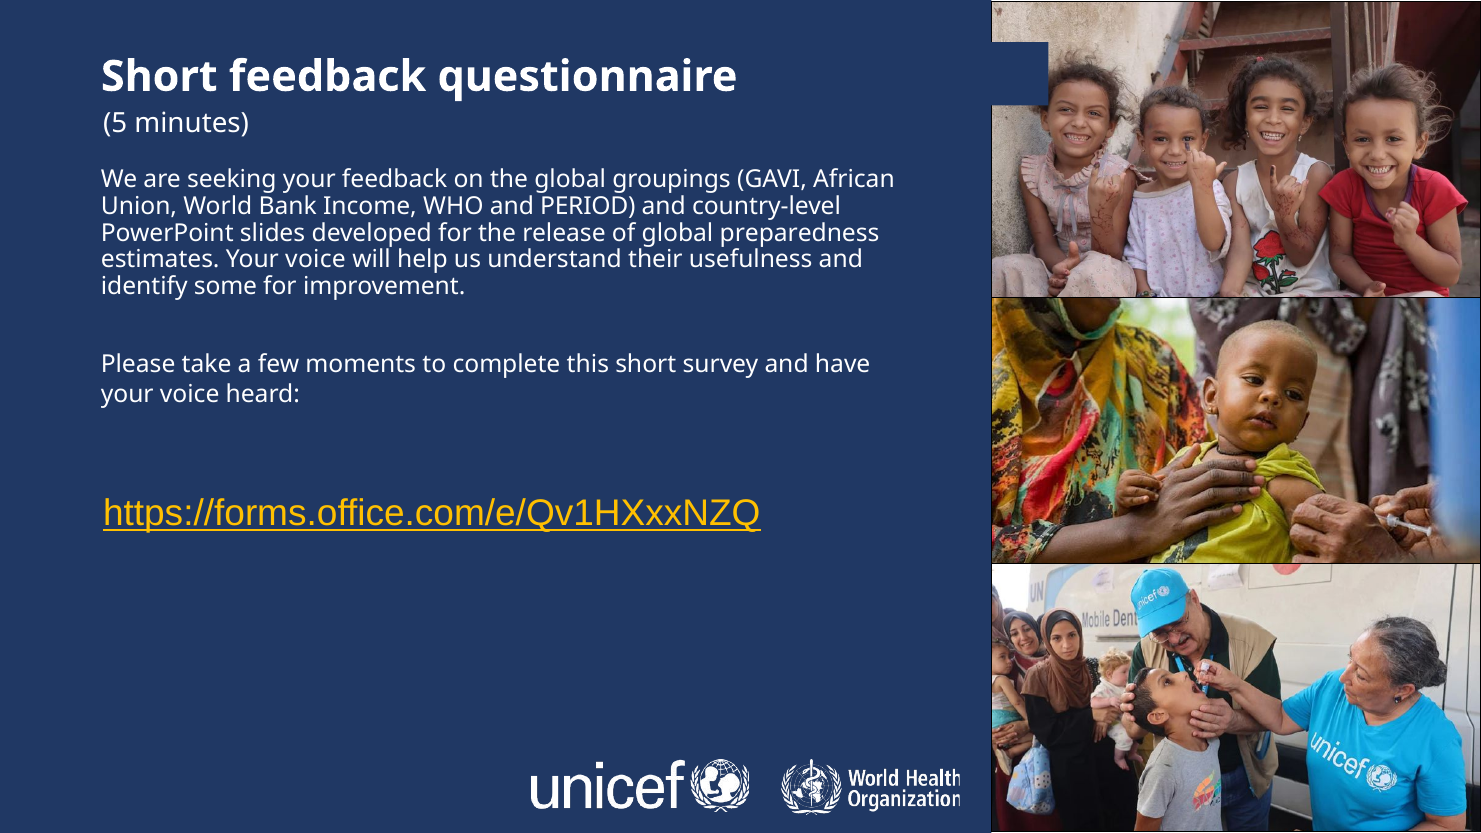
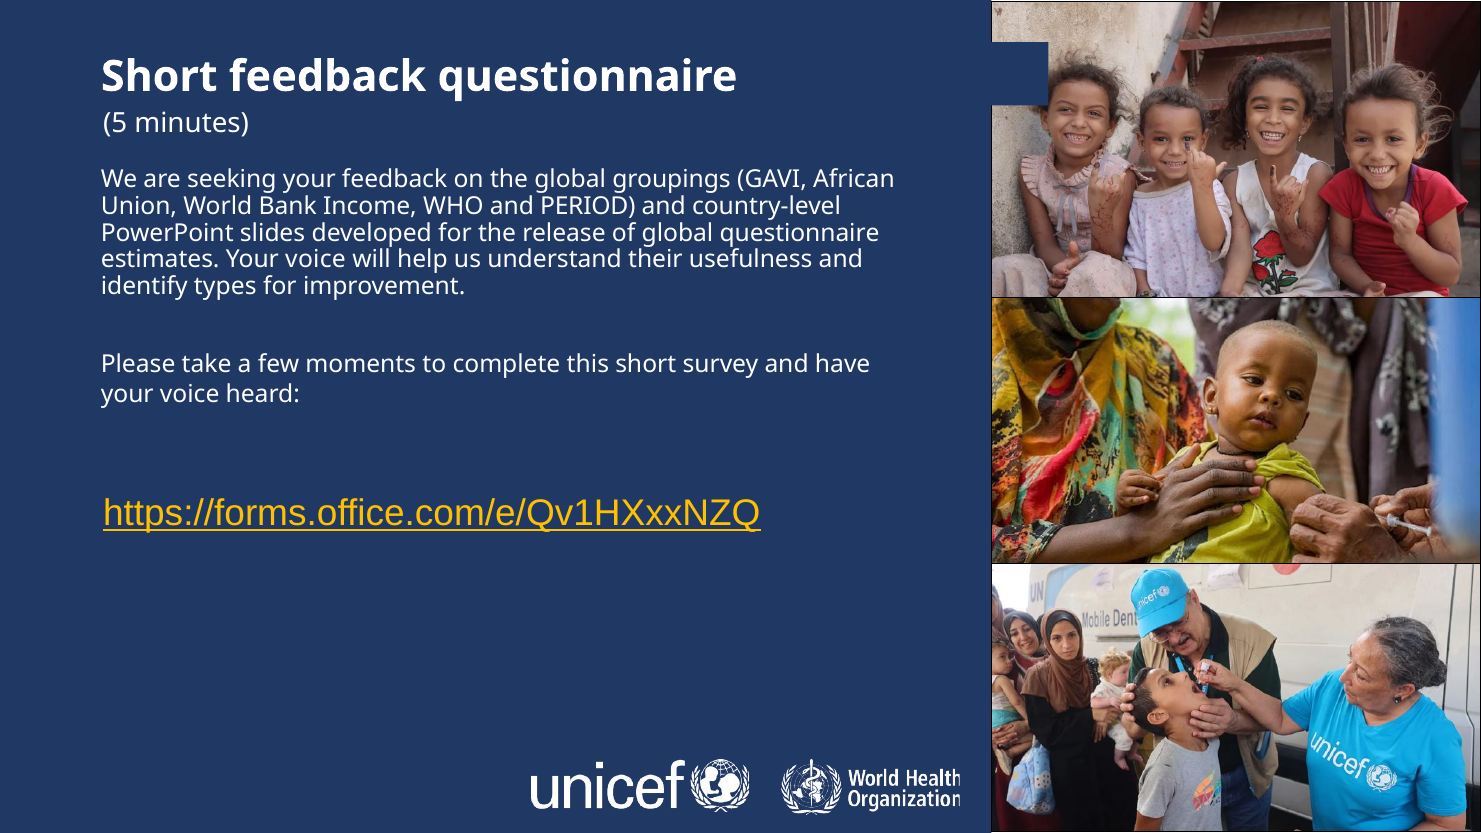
global preparedness: preparedness -> questionnaire
some: some -> types
